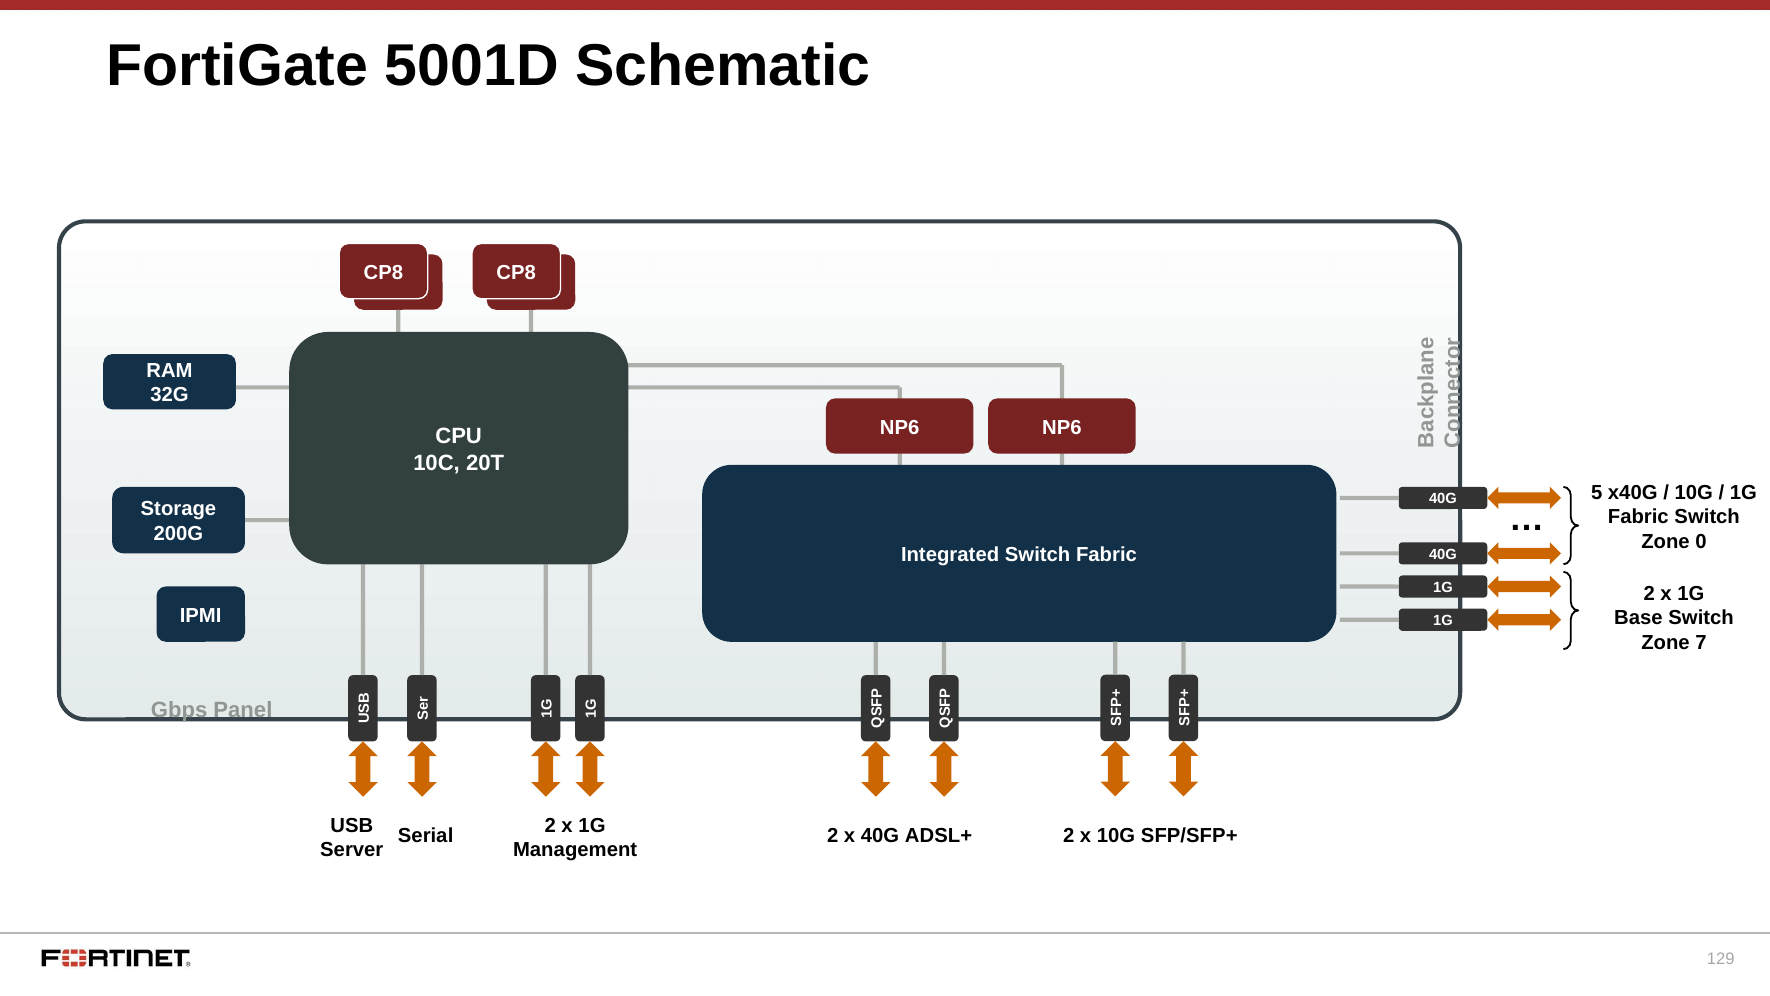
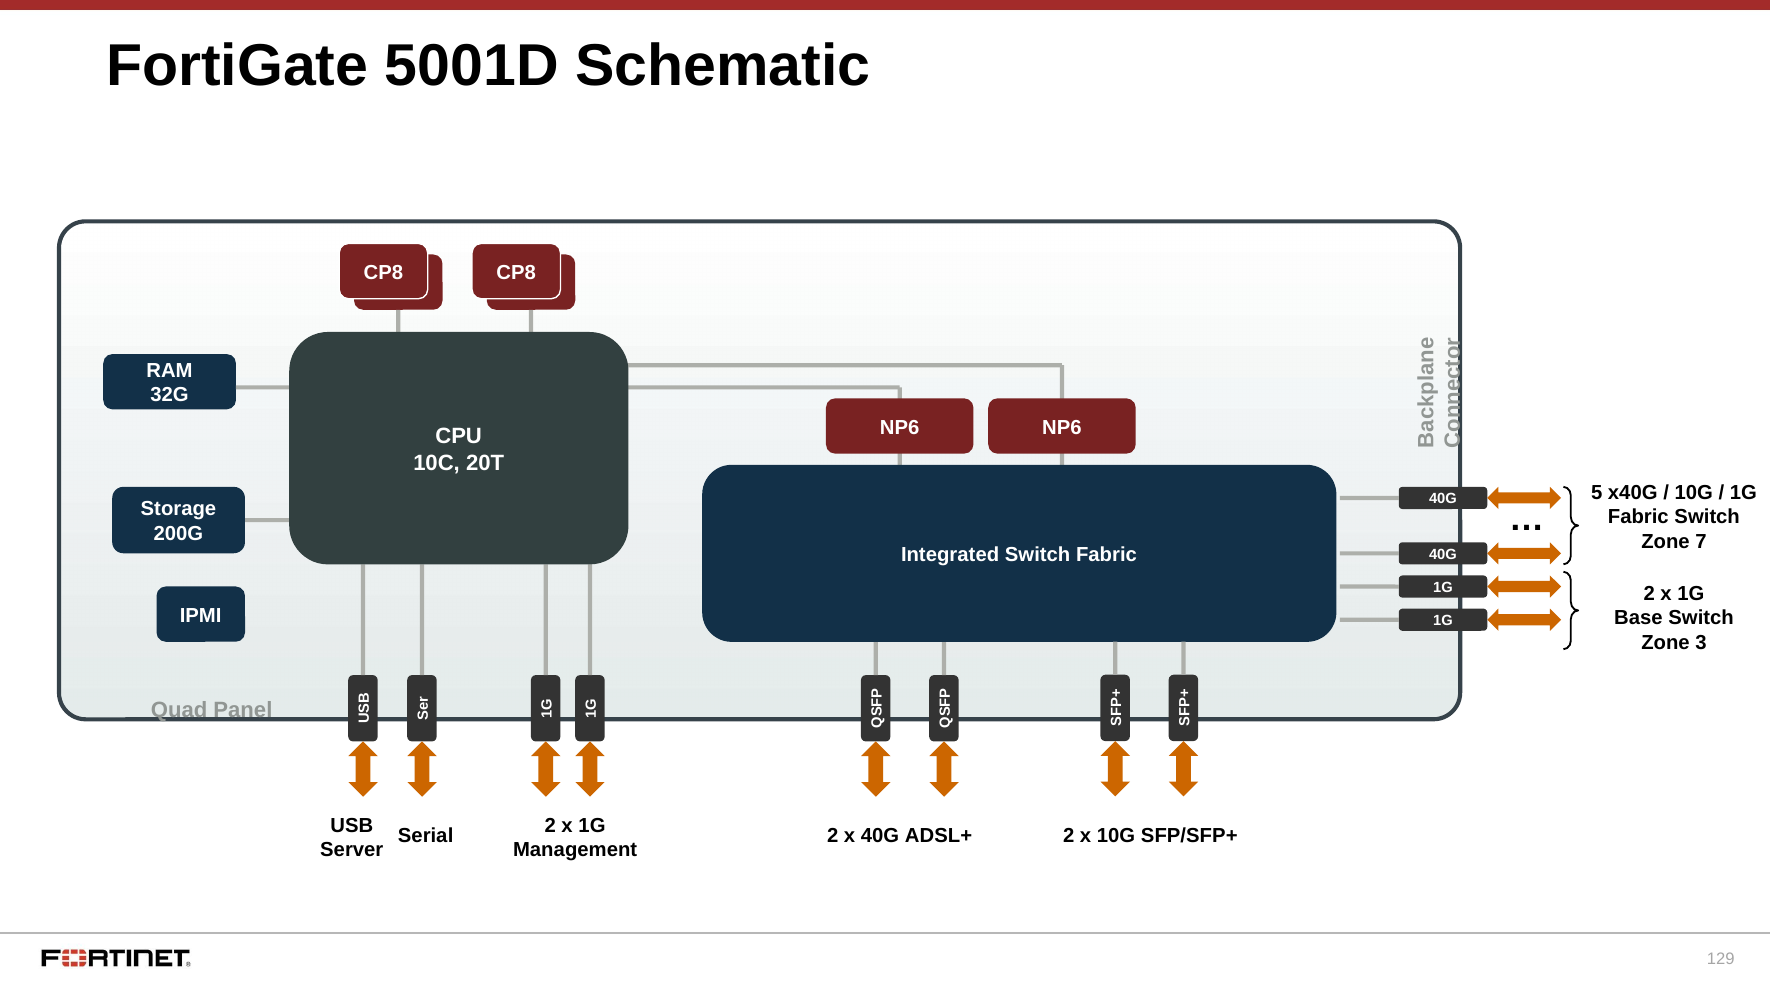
0: 0 -> 7
7: 7 -> 3
Gbps: Gbps -> Quad
